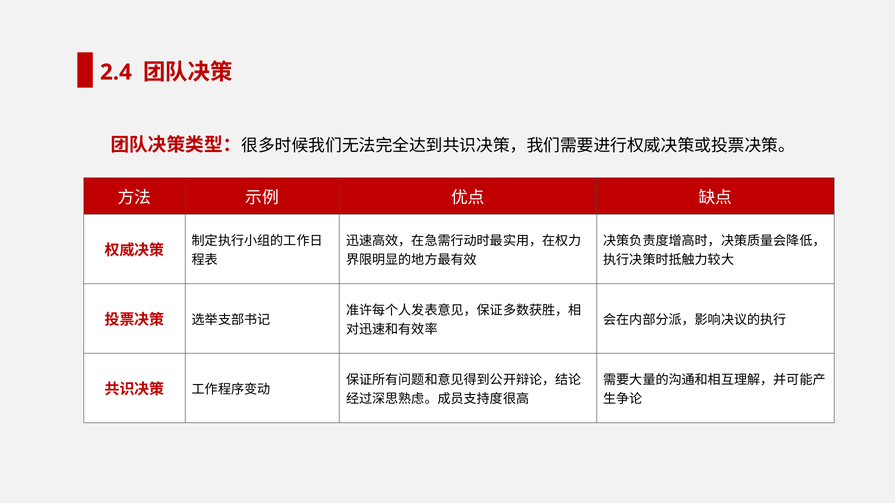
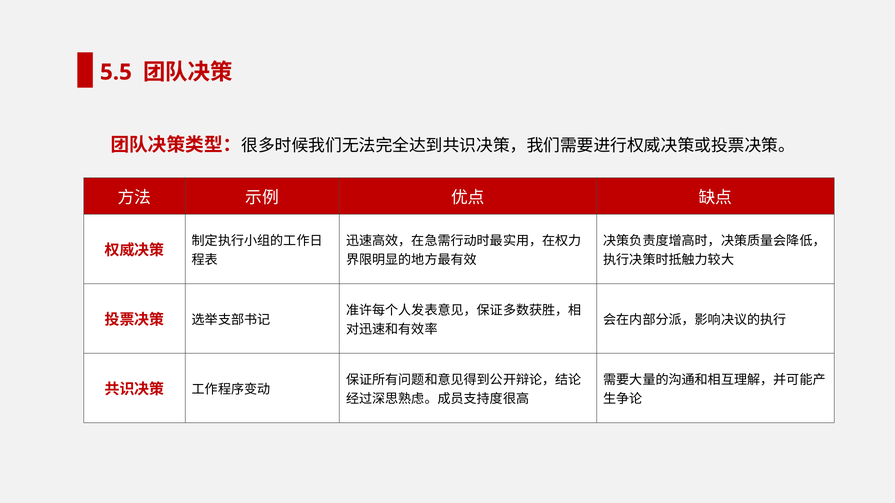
2.4: 2.4 -> 5.5
